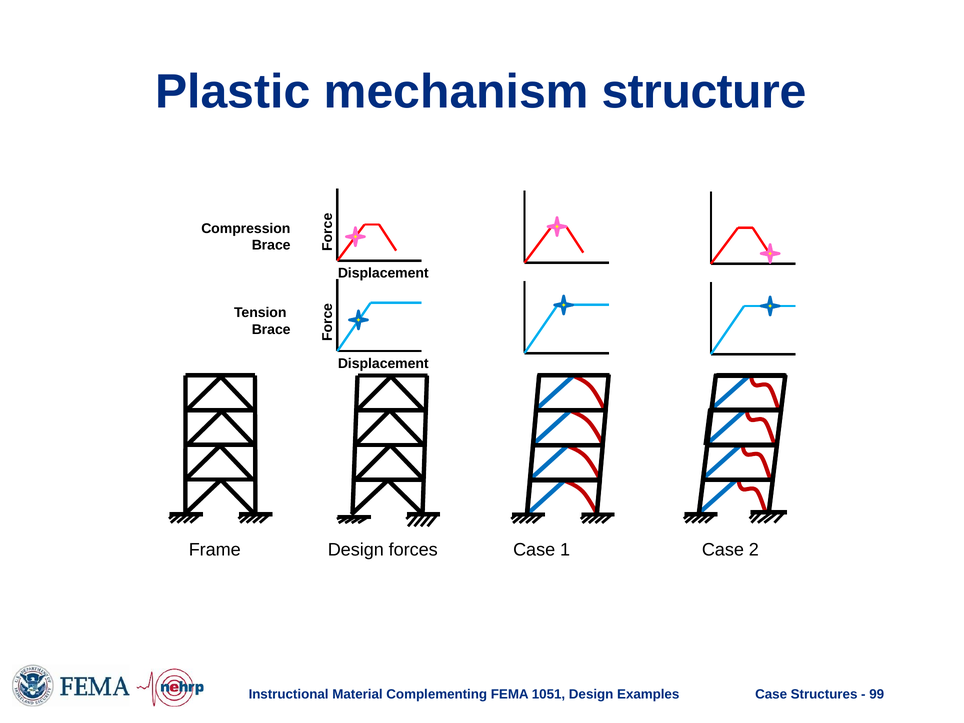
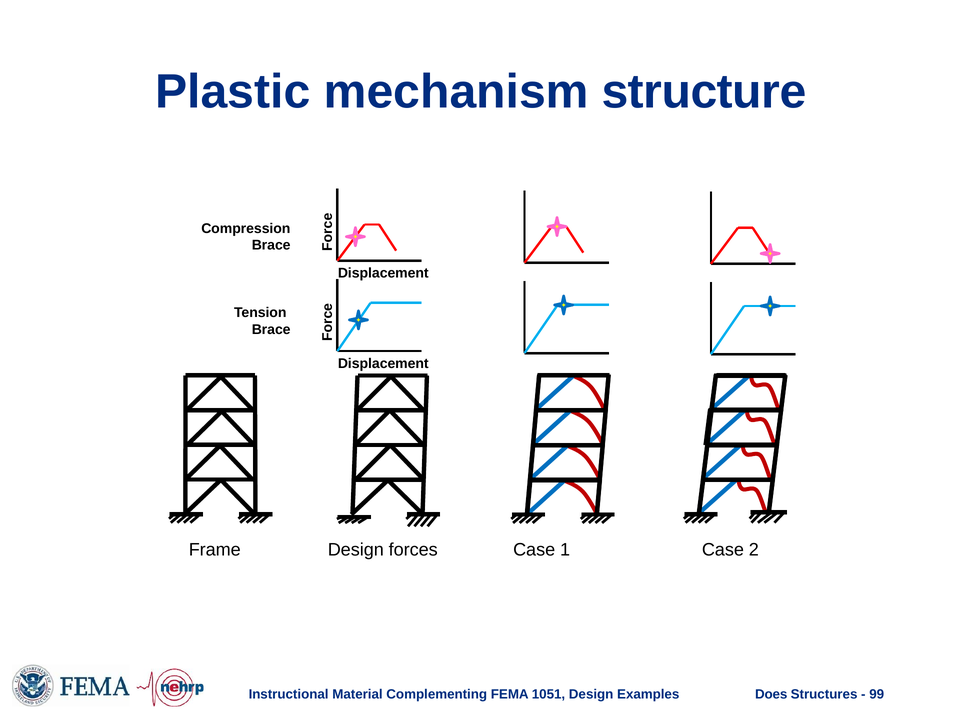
Examples Case: Case -> Does
